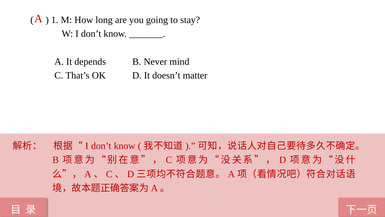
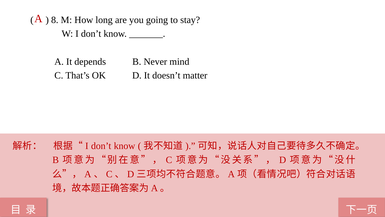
1: 1 -> 8
